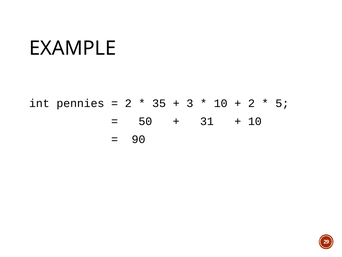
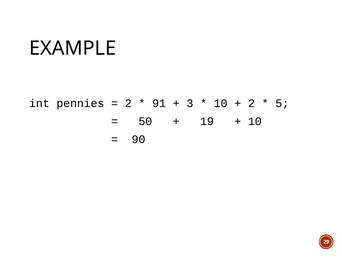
35: 35 -> 91
31: 31 -> 19
